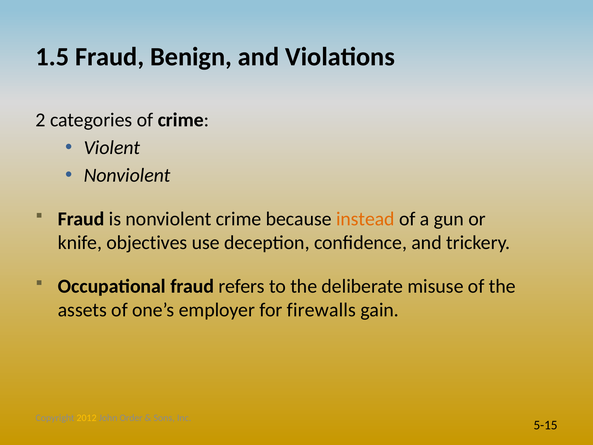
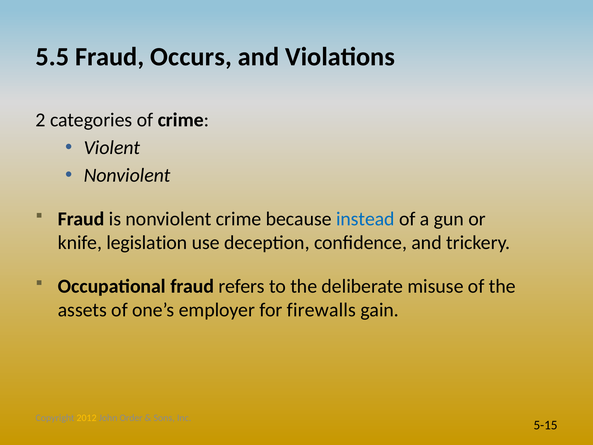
1.5: 1.5 -> 5.5
Benign: Benign -> Occurs
instead colour: orange -> blue
objectives: objectives -> legislation
